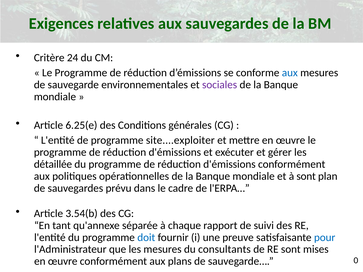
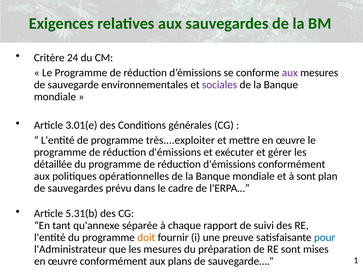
aux at (290, 73) colour: blue -> purple
6.25(e: 6.25(e -> 3.01(e
site....exploiter: site....exploiter -> très....exploiter
3.54(b: 3.54(b -> 5.31(b
doit colour: blue -> orange
consultants: consultants -> préparation
0: 0 -> 1
